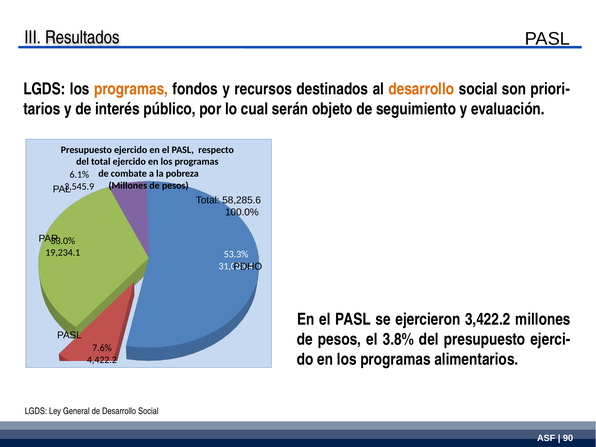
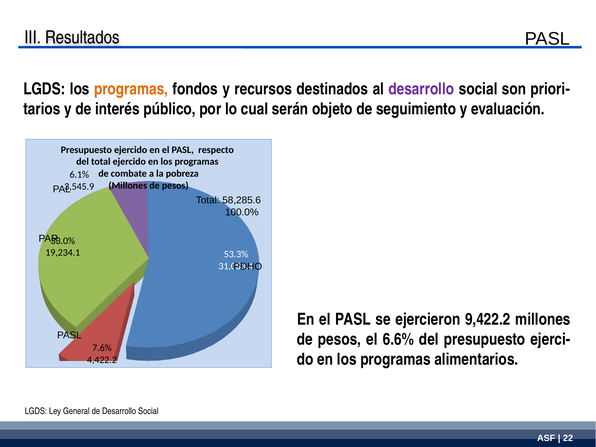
desarrollo at (421, 89) colour: orange -> purple
3,422.2: 3,422.2 -> 9,422.2
3.8%: 3.8% -> 6.6%
90: 90 -> 22
